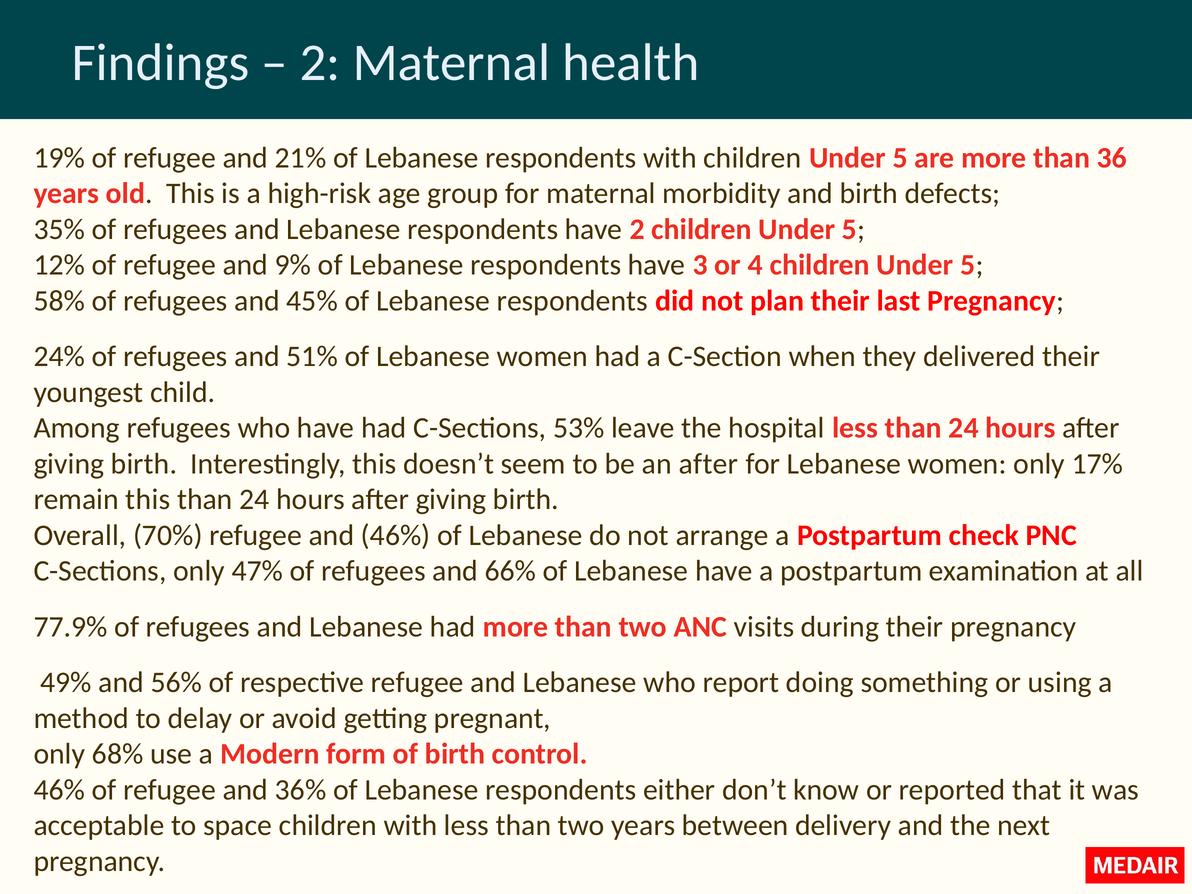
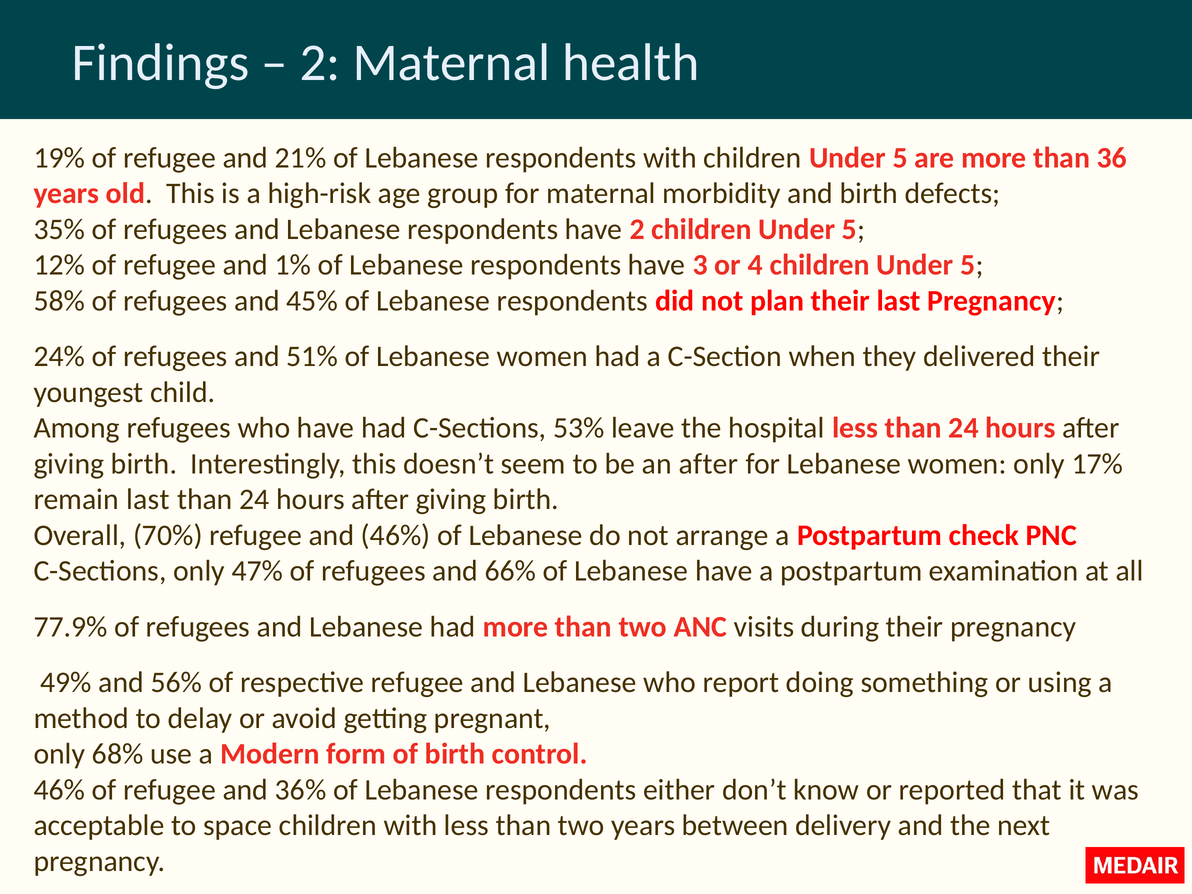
9%: 9% -> 1%
remain this: this -> last
